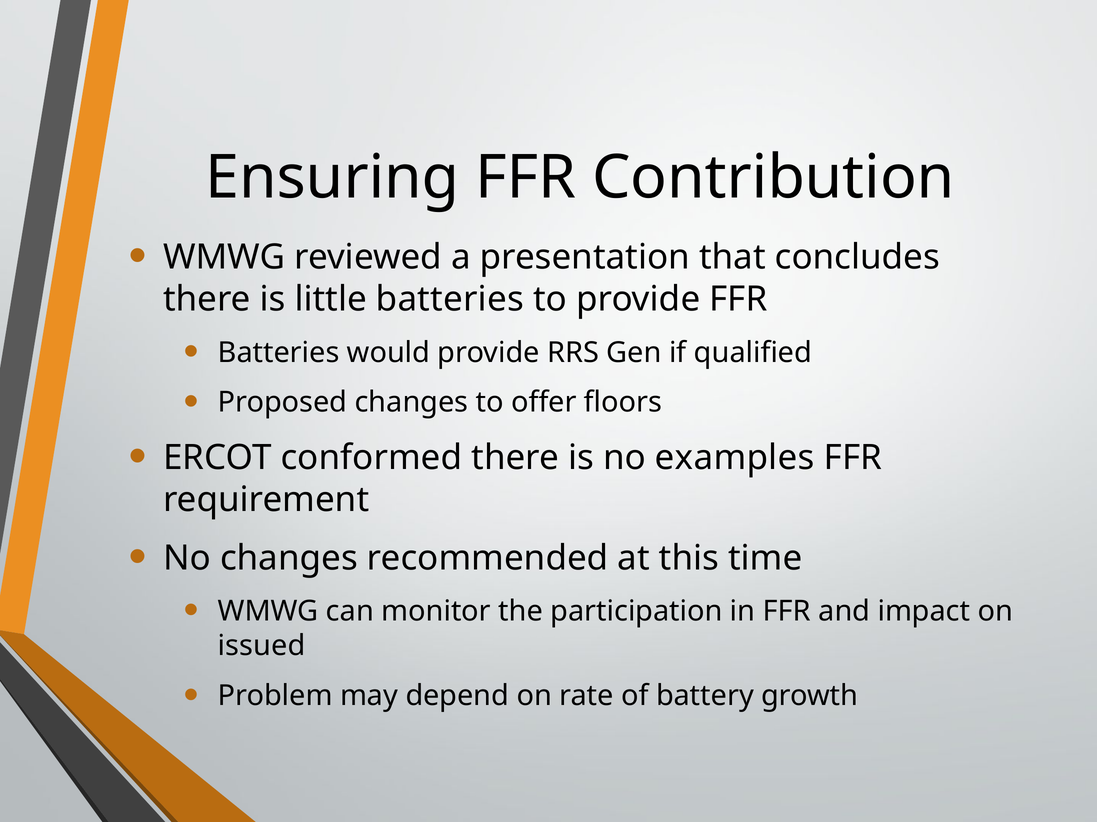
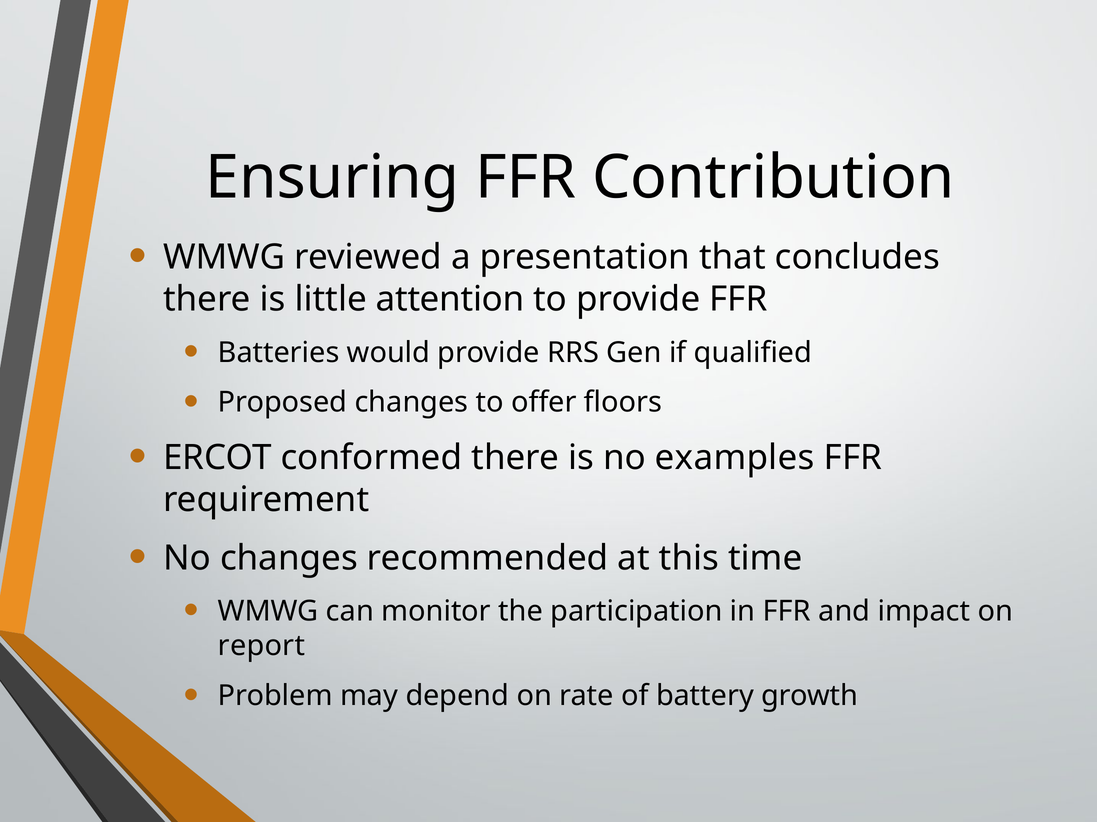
little batteries: batteries -> attention
issued: issued -> report
